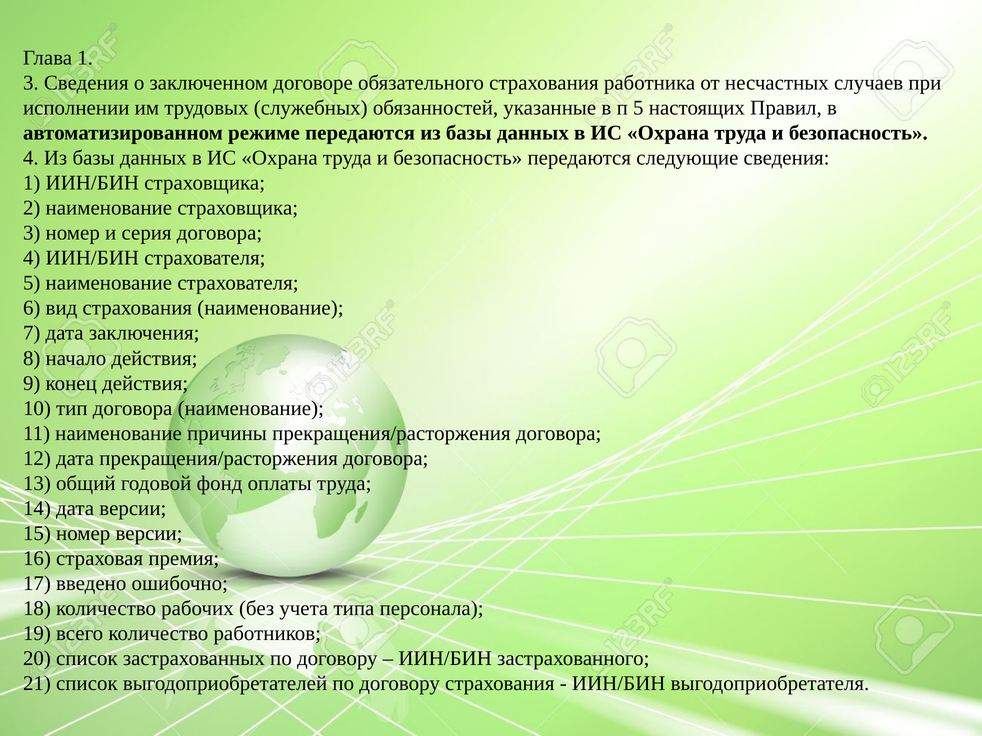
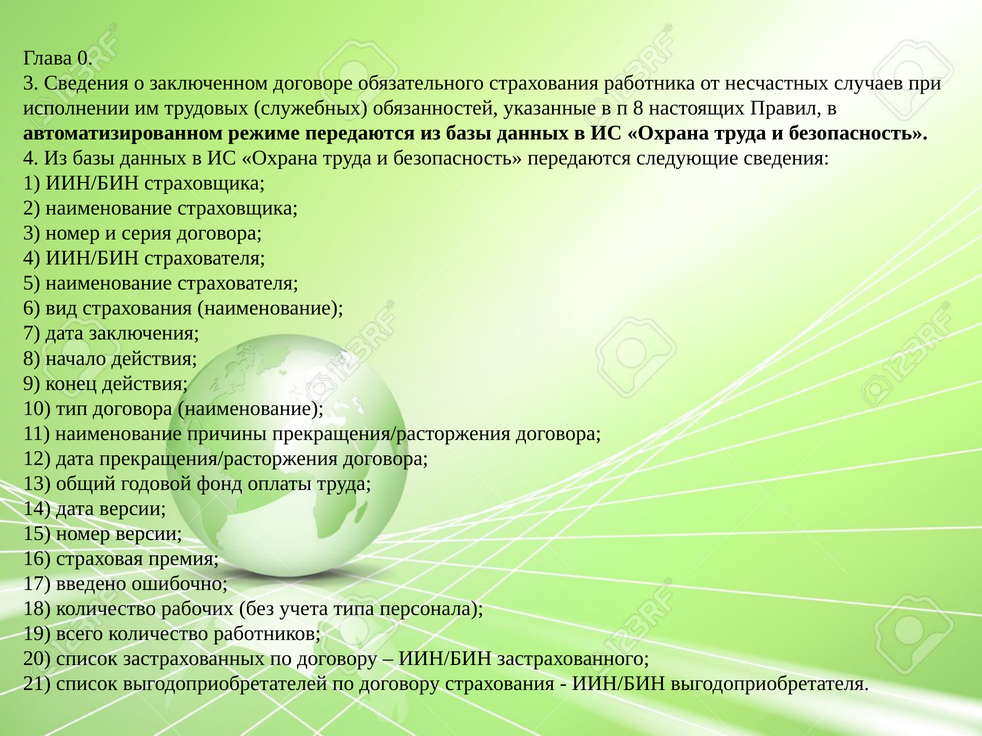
Глава 1: 1 -> 0
п 5: 5 -> 8
